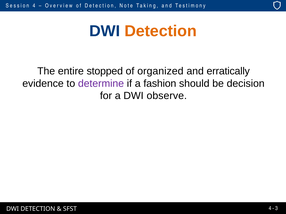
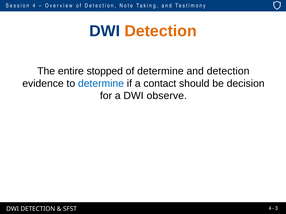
of organized: organized -> determine
and erratically: erratically -> detection
determine at (101, 84) colour: purple -> blue
fashion: fashion -> contact
